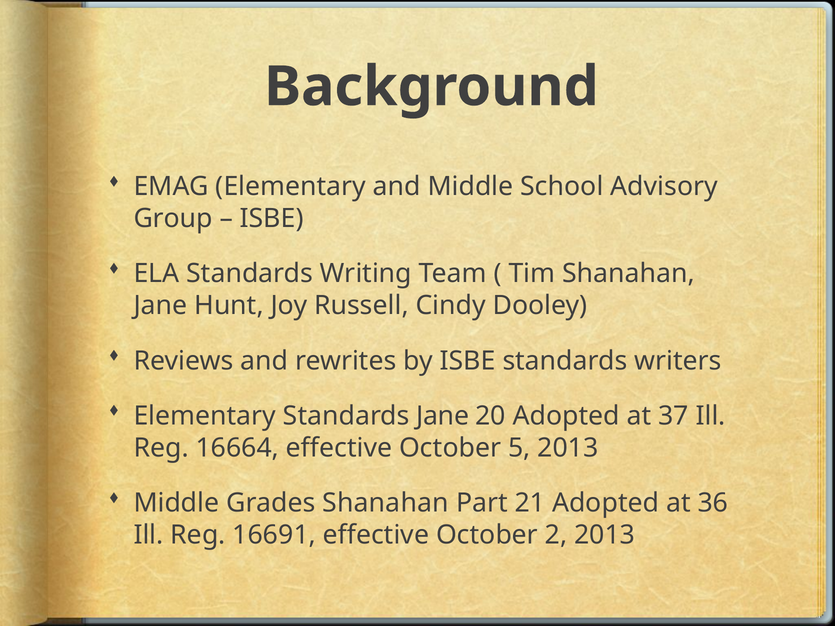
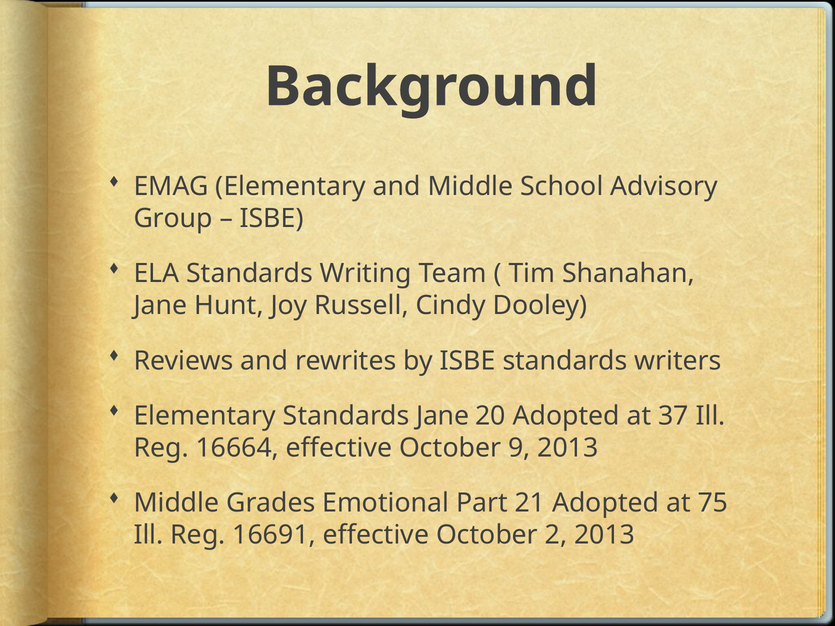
5: 5 -> 9
Grades Shanahan: Shanahan -> Emotional
36: 36 -> 75
